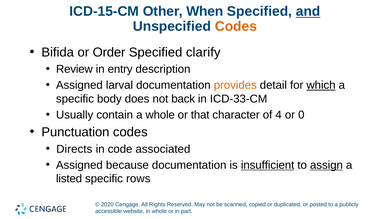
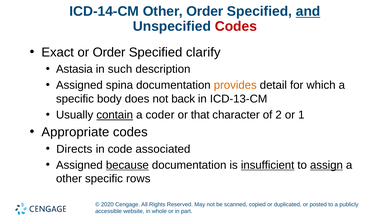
ICD-15-CM: ICD-15-CM -> ICD-14-CM
Other When: When -> Order
Codes at (236, 26) colour: orange -> red
Bifida: Bifida -> Exact
Review: Review -> Astasia
entry: entry -> such
larval: larval -> spina
which underline: present -> none
ICD-33-CM: ICD-33-CM -> ICD-13-CM
contain underline: none -> present
a whole: whole -> coder
4: 4 -> 2
0: 0 -> 1
Punctuation: Punctuation -> Appropriate
because underline: none -> present
listed at (69, 179): listed -> other
